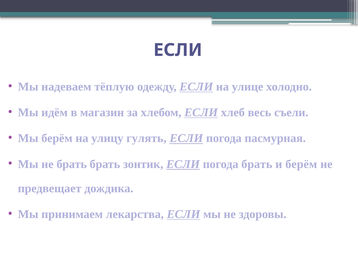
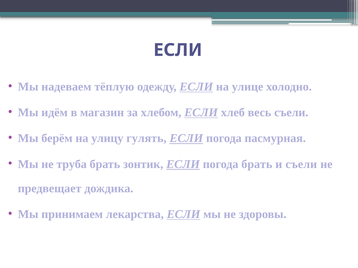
не брать: брать -> труба
и берём: берём -> съели
